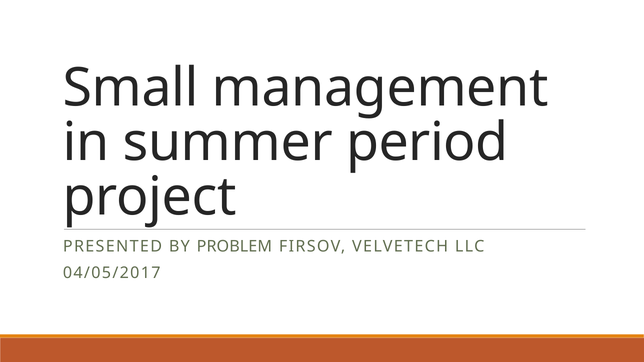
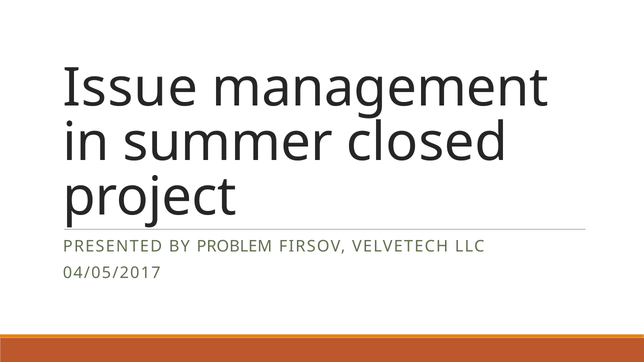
Small: Small -> Issue
period: period -> closed
